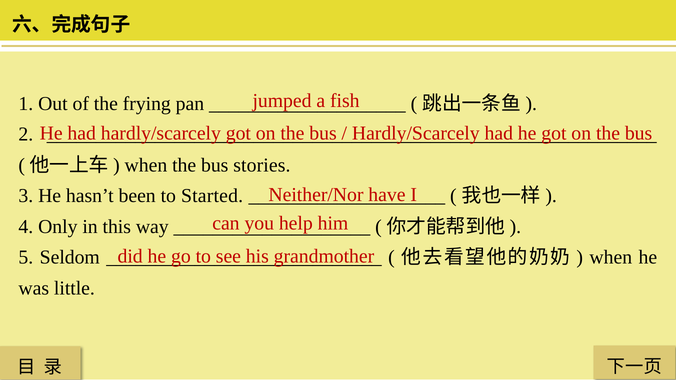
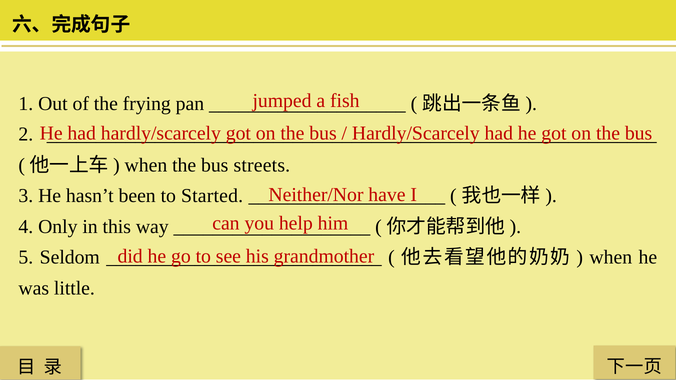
stories: stories -> streets
